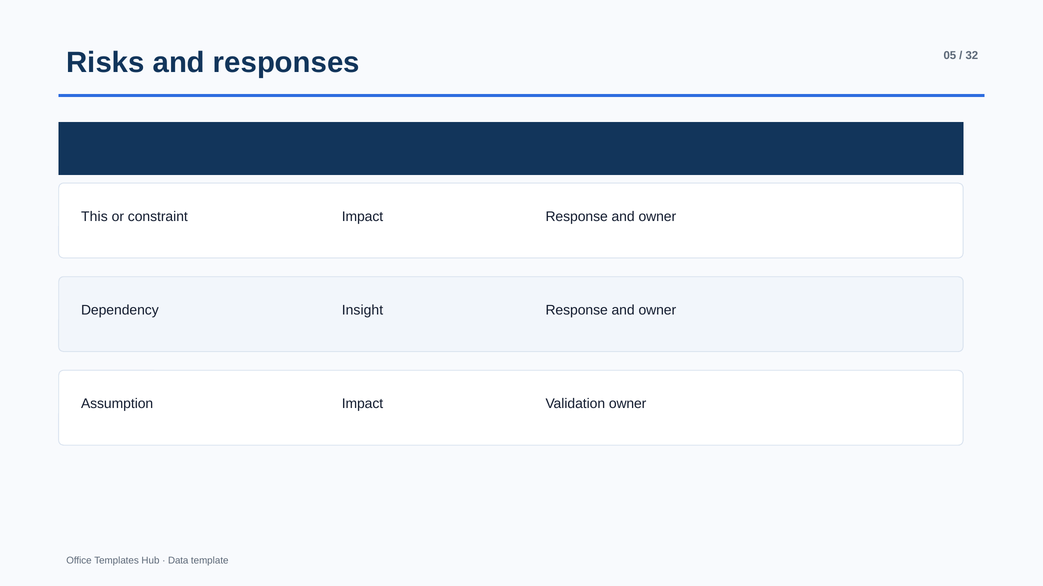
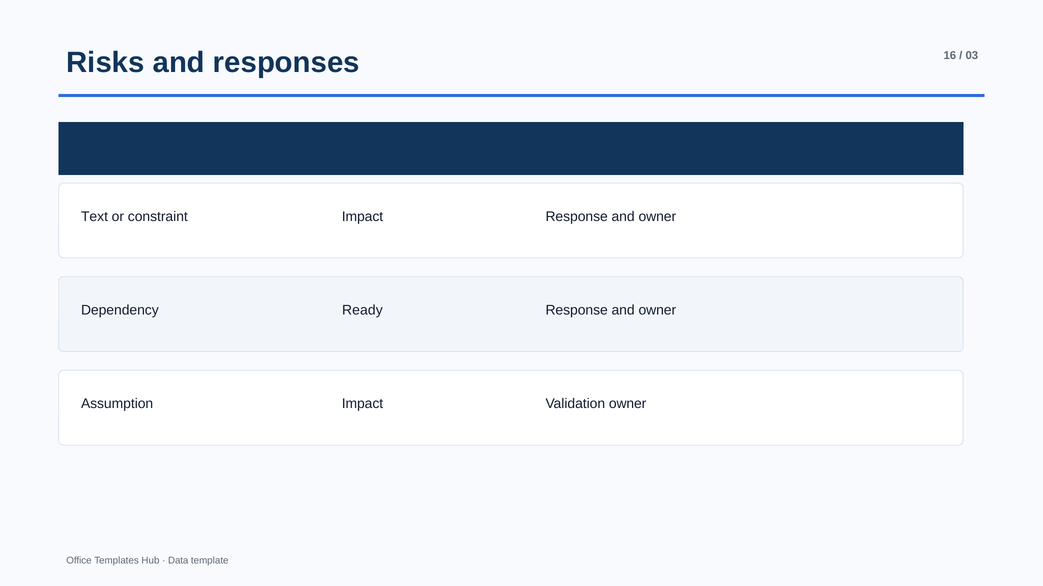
05: 05 -> 16
32: 32 -> 03
This: This -> Text
Insight: Insight -> Ready
